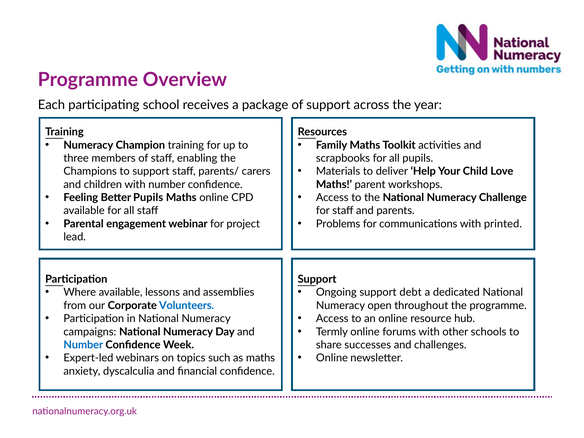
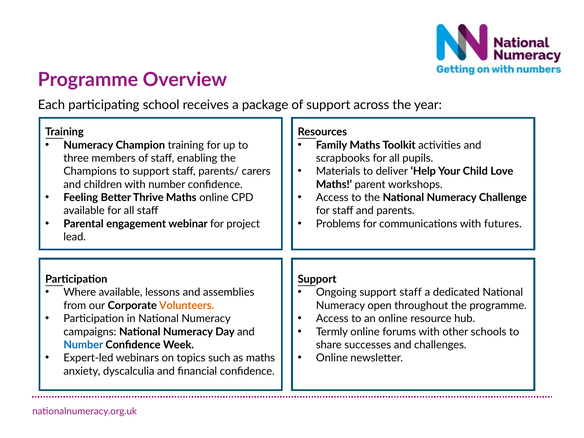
Better Pupils: Pupils -> Thrive
printed: printed -> futures
Ongoing support debt: debt -> staff
Volunteers colour: blue -> orange
